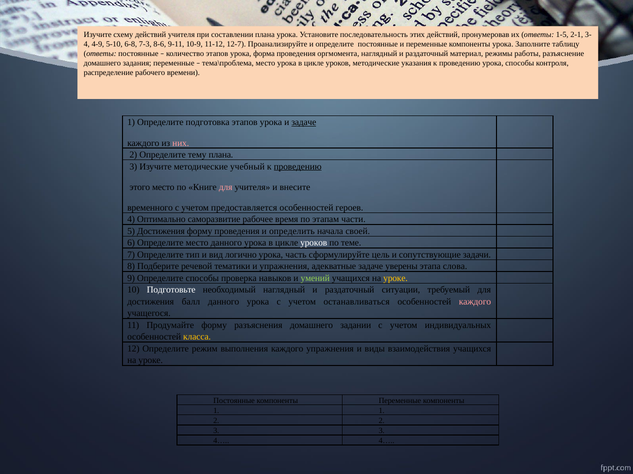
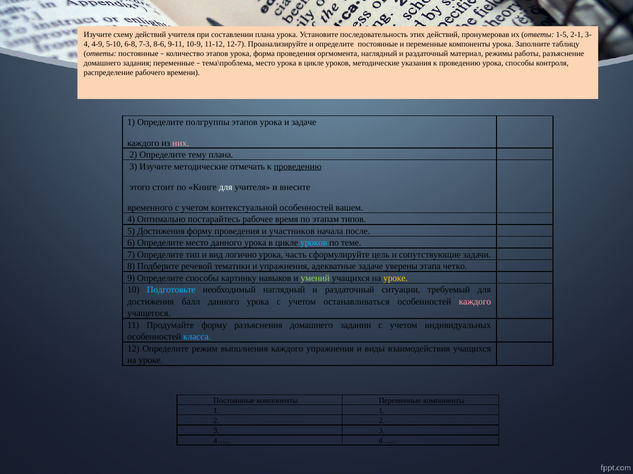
подготовка: подготовка -> полгруппы
задаче at (304, 123) underline: present -> none
учебный: учебный -> отмечать
этого место: место -> стоит
для at (226, 187) colour: pink -> white
предоставляется: предоставляется -> контекстуальной
героев: героев -> вашем
саморазвитие: саморазвитие -> постарайтесь
части: части -> типов
определить: определить -> участников
своей: своей -> после
уроков at (314, 243) colour: white -> light blue
слова: слова -> четко
проверка: проверка -> картинку
Подготовьте colour: white -> light blue
класса colour: yellow -> light blue
